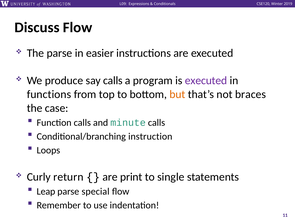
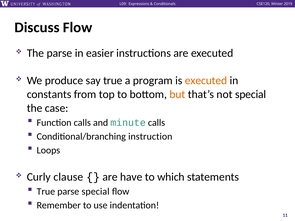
say calls: calls -> true
executed at (206, 81) colour: purple -> orange
functions: functions -> constants
not braces: braces -> special
return: return -> clause
print: print -> have
single: single -> which
Leap at (46, 192): Leap -> True
